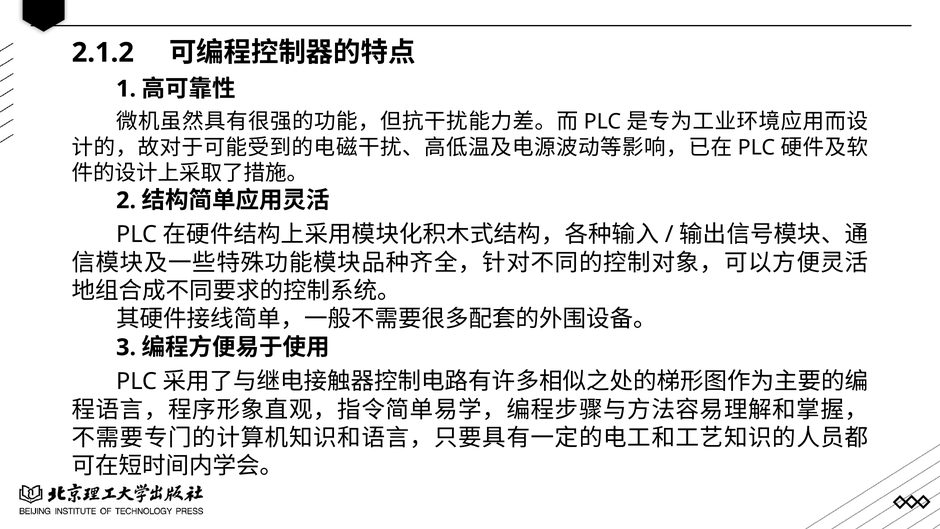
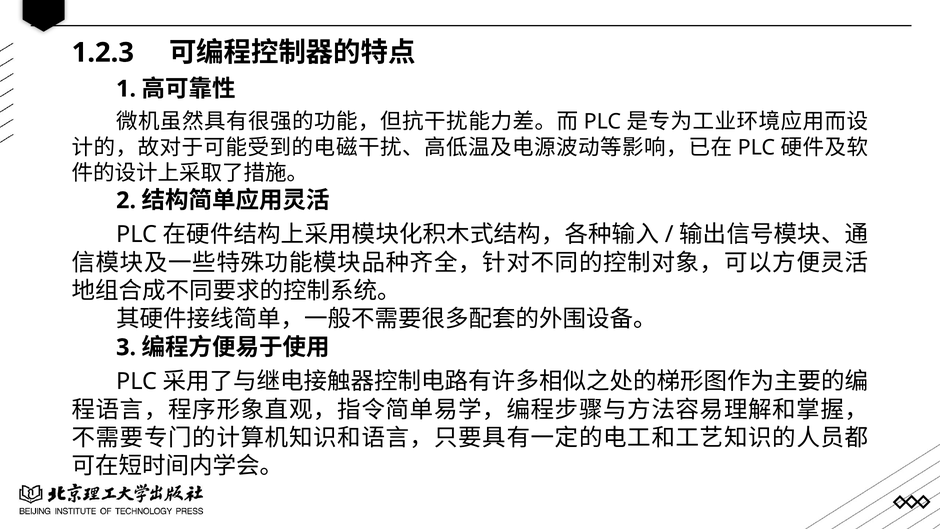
2.1.2: 2.1.2 -> 1.2.3
